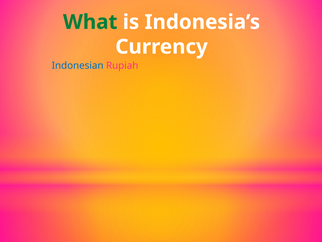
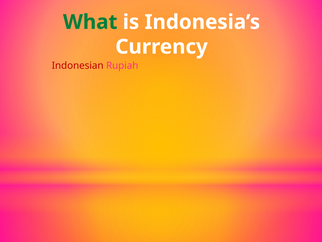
Indonesian colour: blue -> red
